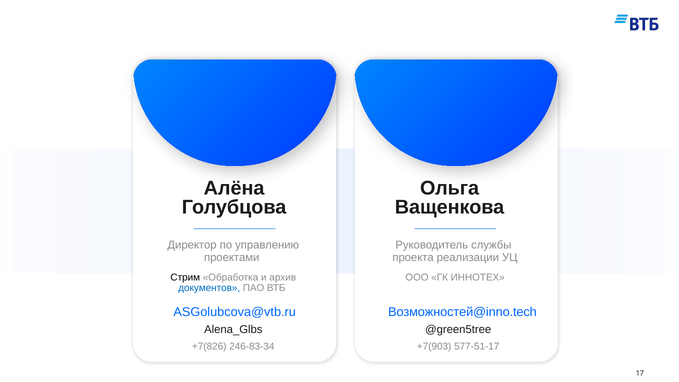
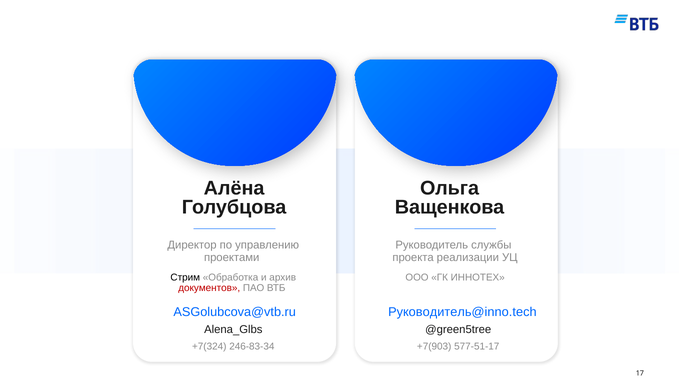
документов colour: blue -> red
Возможностей@inno.tech: Возможностей@inno.tech -> Руководитель@inno.tech
+7(826: +7(826 -> +7(324
